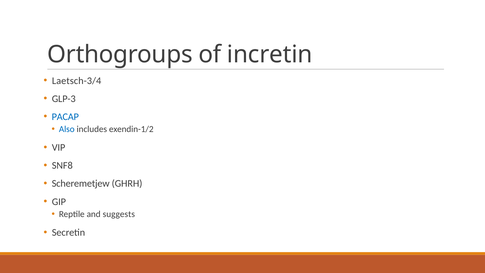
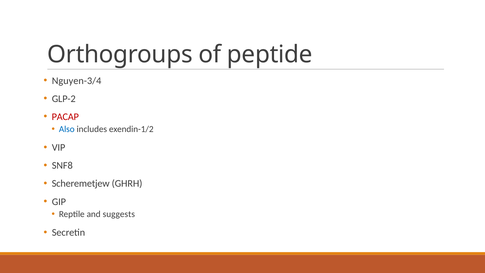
incretin: incretin -> peptide
Laetsch-3/4: Laetsch-3/4 -> Nguyen-3/4
GLP-3: GLP-3 -> GLP-2
PACAP colour: blue -> red
